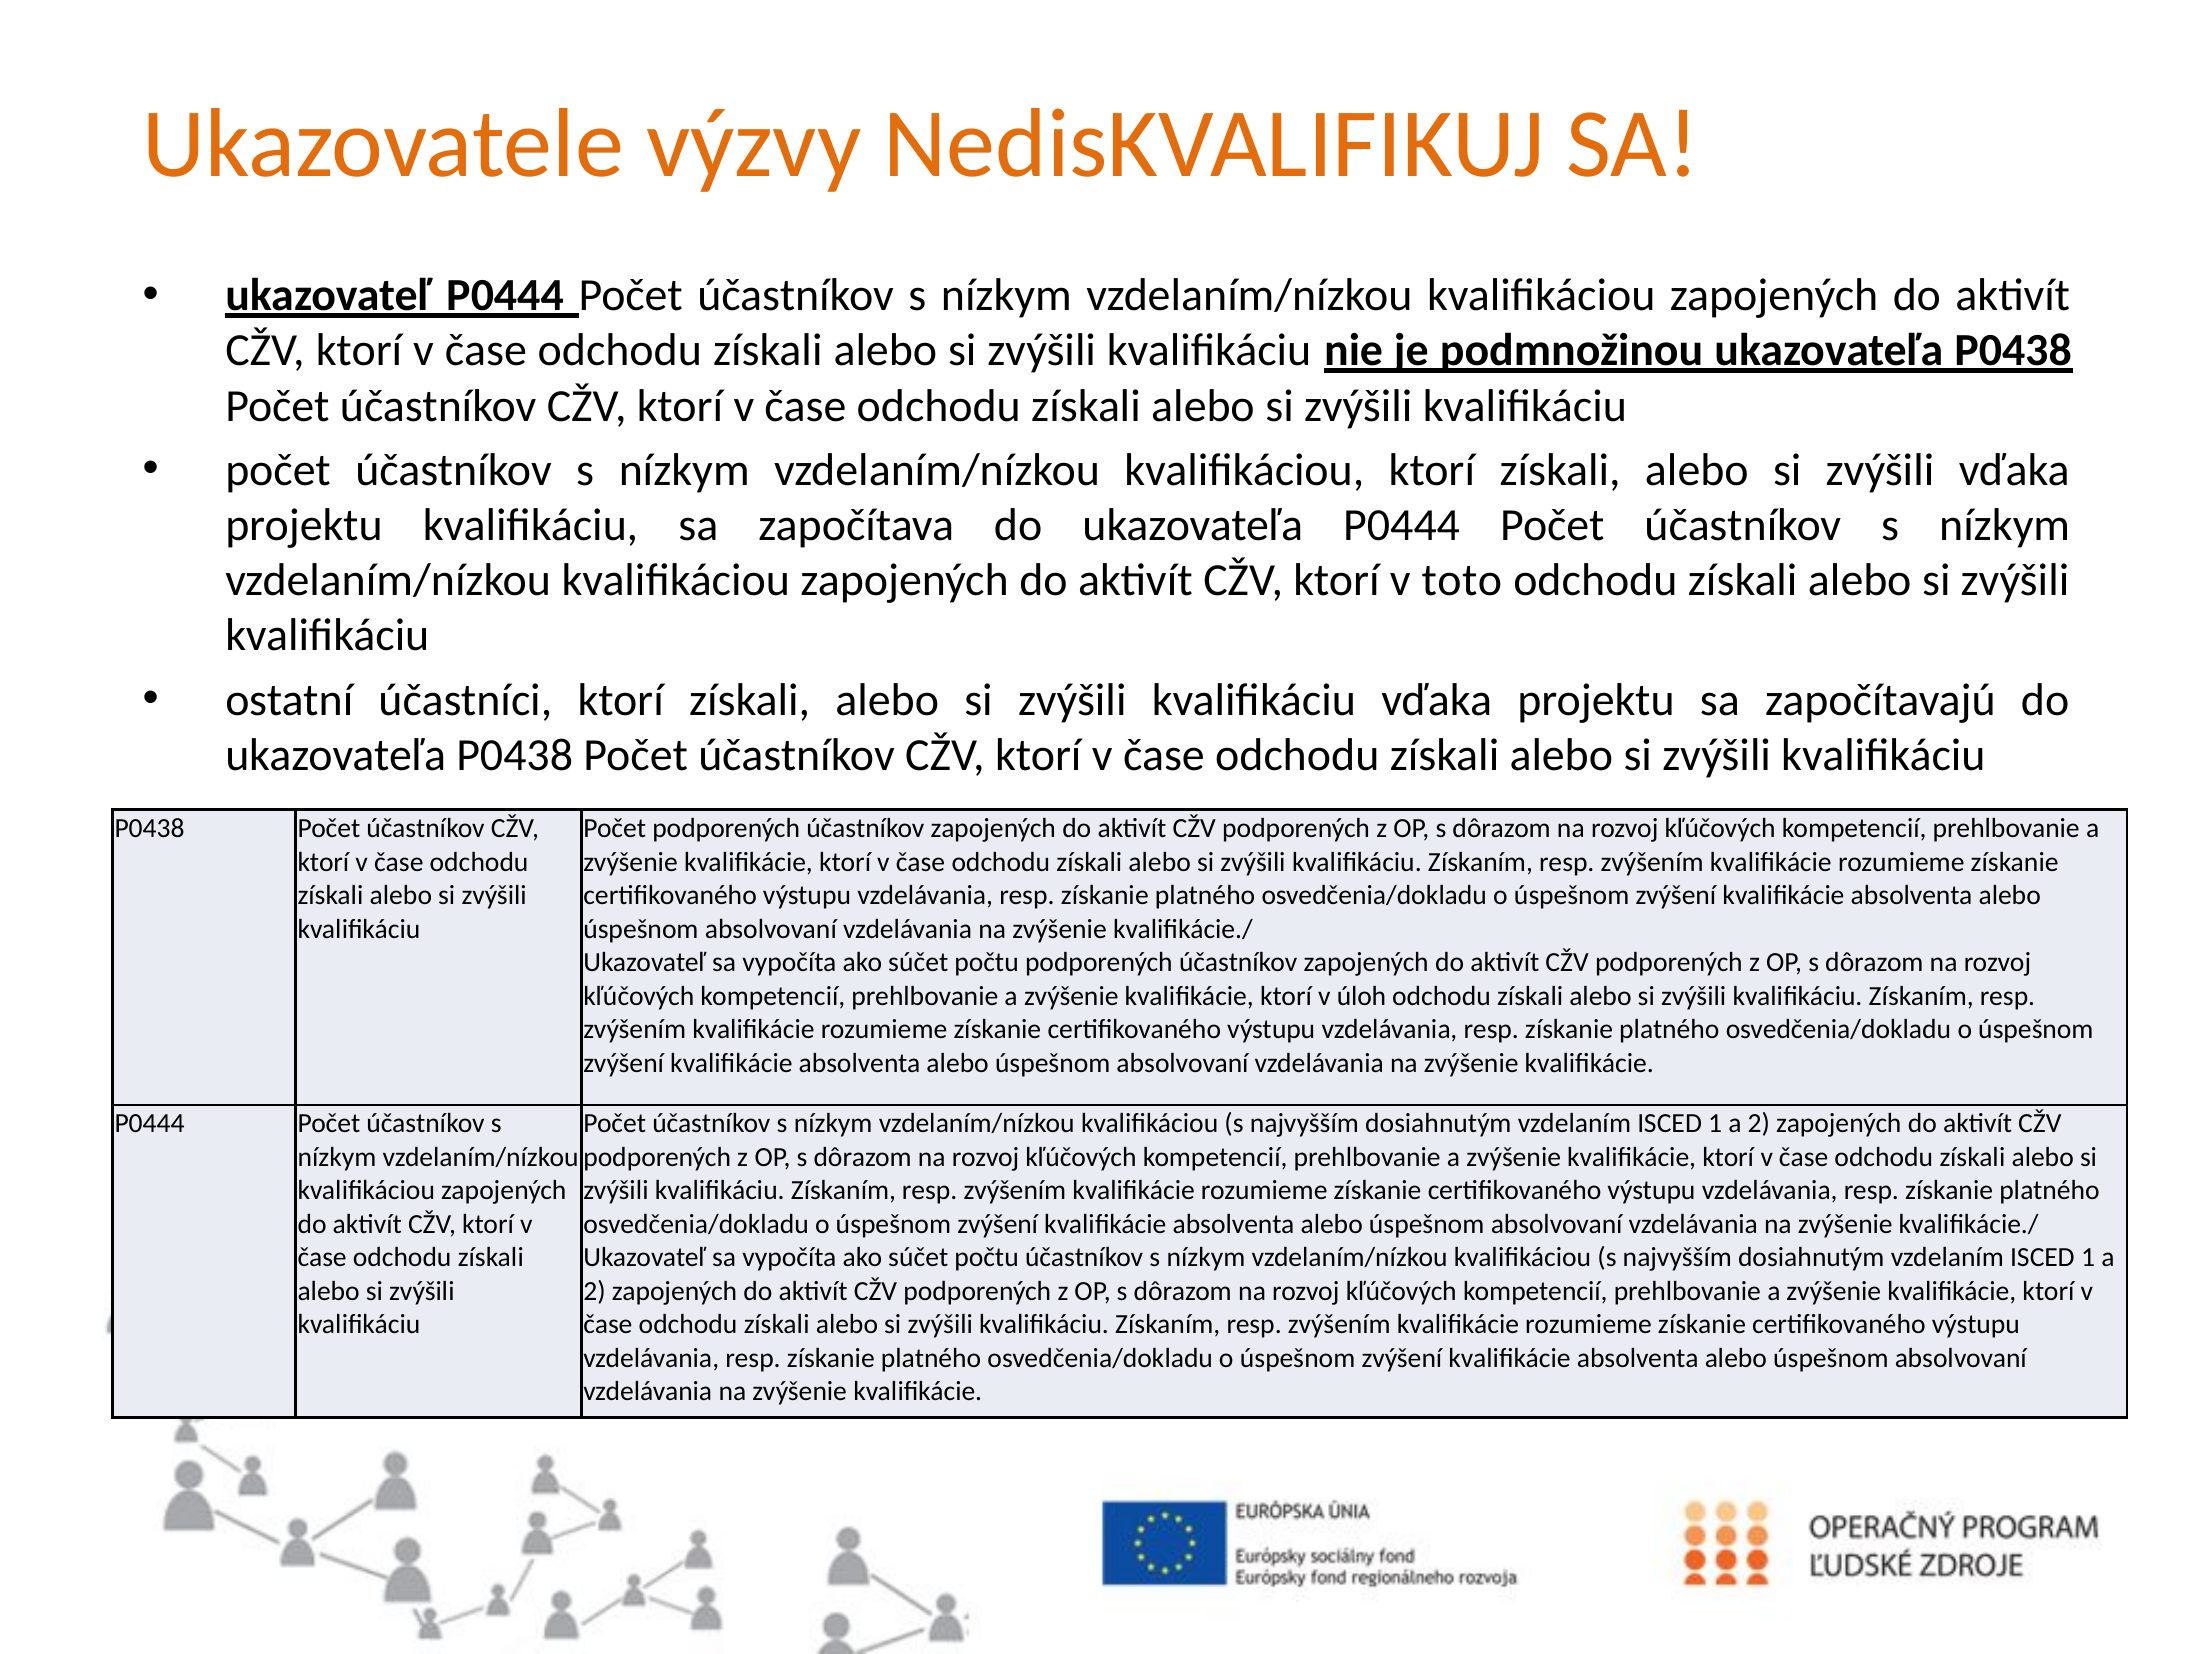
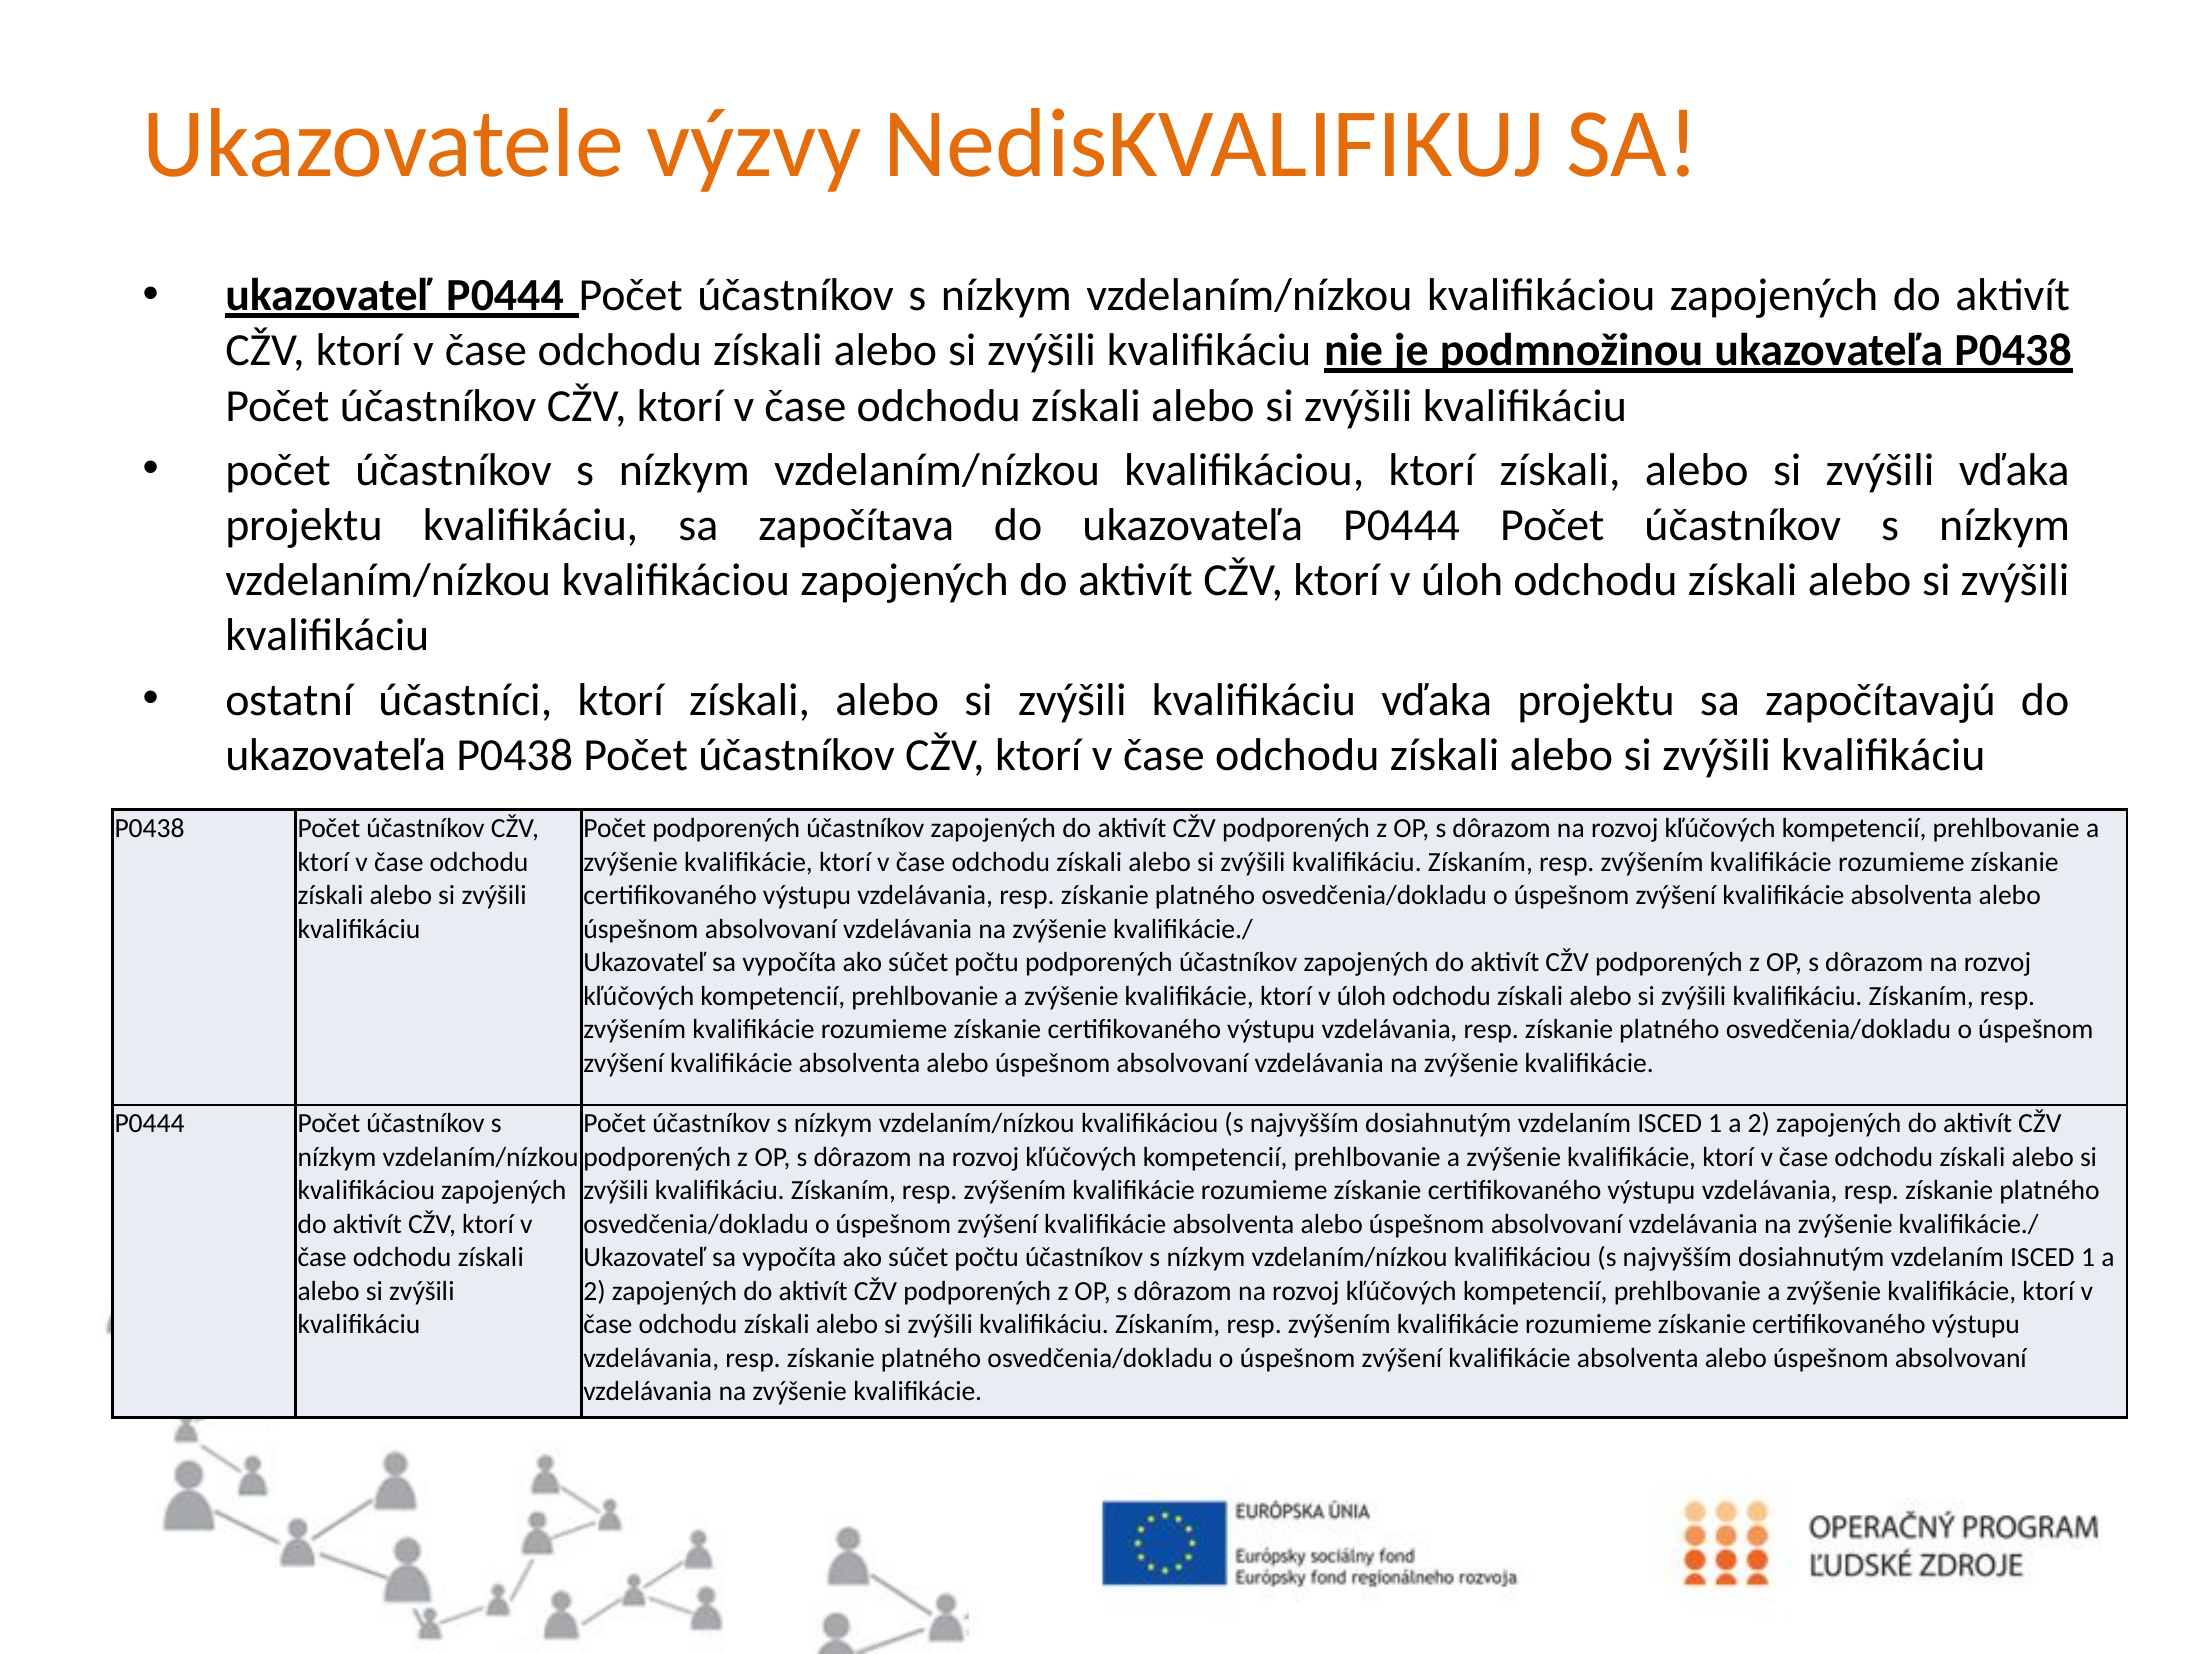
CŽV ktorí v toto: toto -> úloh
